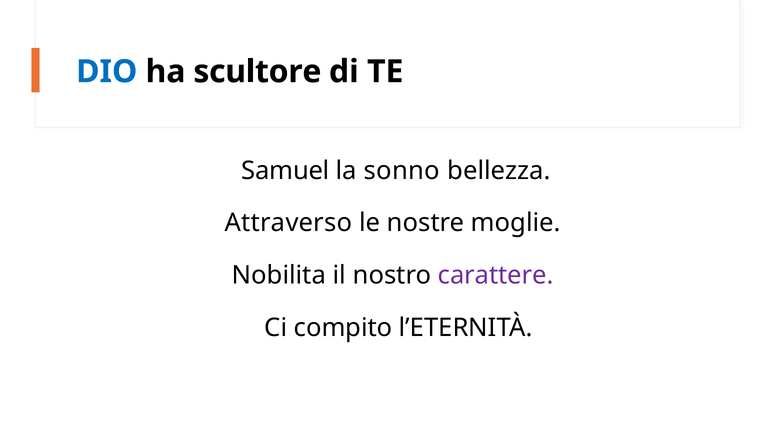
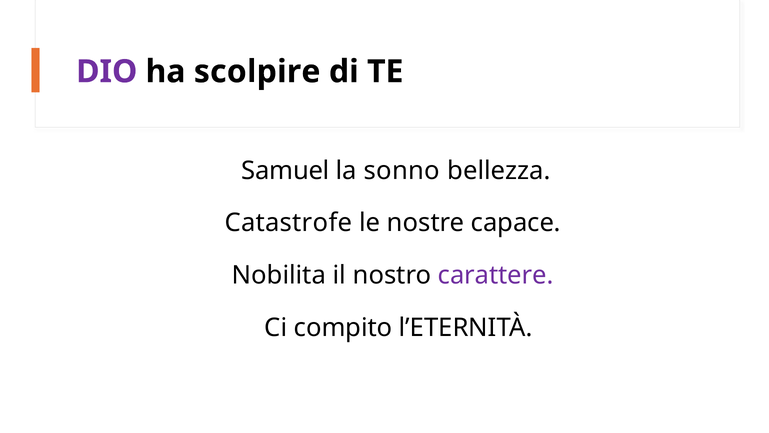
DIO colour: blue -> purple
scultore: scultore -> scolpire
Attraverso: Attraverso -> Catastrofe
moglie: moglie -> capace
